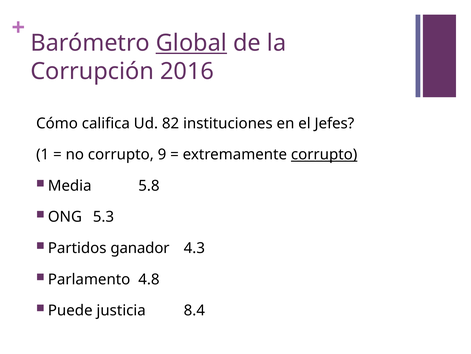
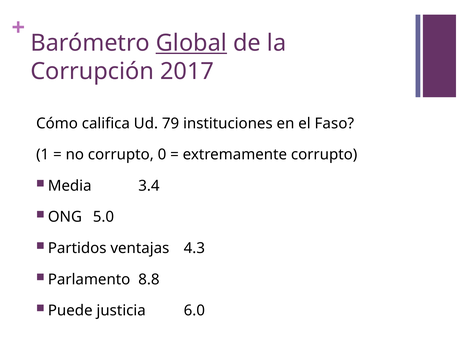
2016: 2016 -> 2017
82: 82 -> 79
Jefes: Jefes -> Faso
9: 9 -> 0
corrupto at (324, 154) underline: present -> none
5.8: 5.8 -> 3.4
5.3: 5.3 -> 5.0
ganador: ganador -> ventajas
4.8: 4.8 -> 8.8
8.4: 8.4 -> 6.0
